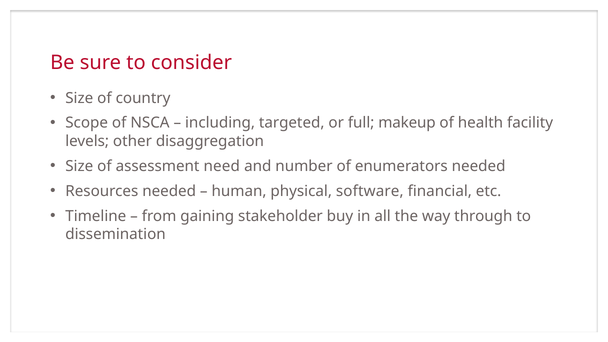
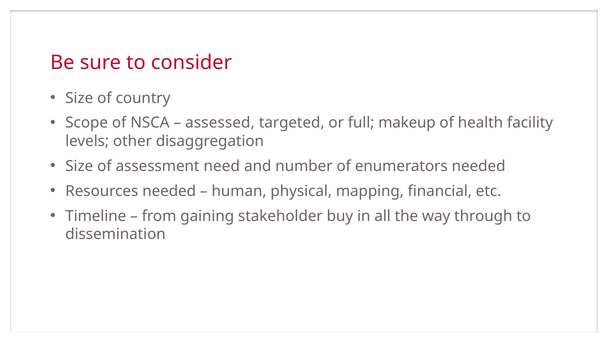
including: including -> assessed
software: software -> mapping
